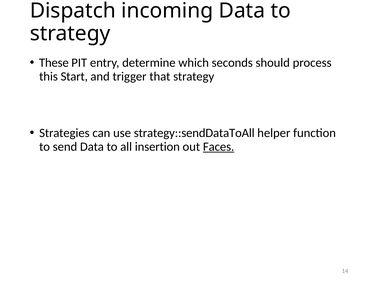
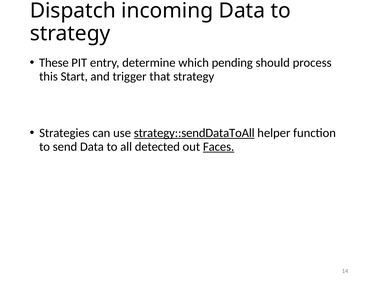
seconds: seconds -> pending
strategy::sendDataToAll underline: none -> present
insertion: insertion -> detected
